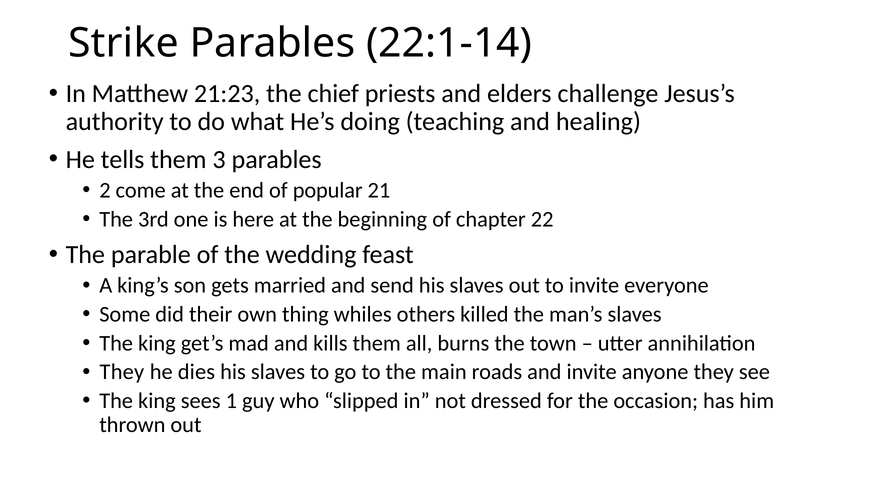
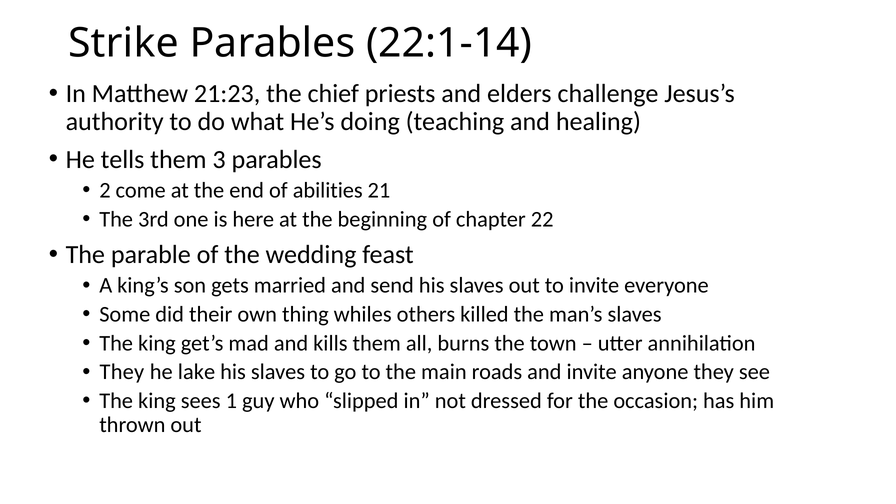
popular: popular -> abilities
dies: dies -> lake
